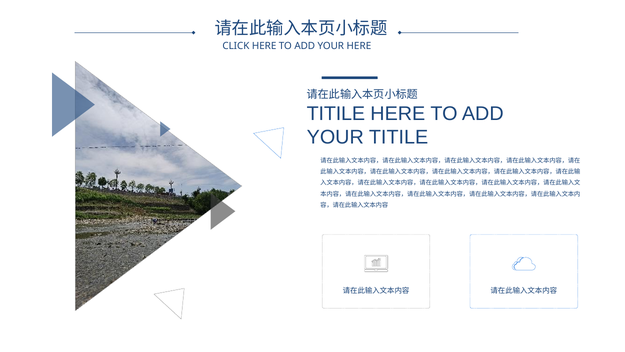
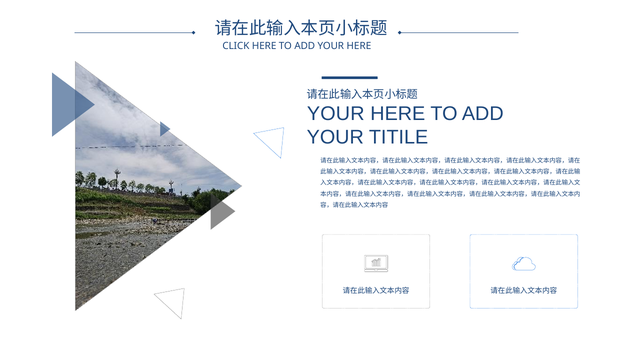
TITILE at (336, 114): TITILE -> YOUR
